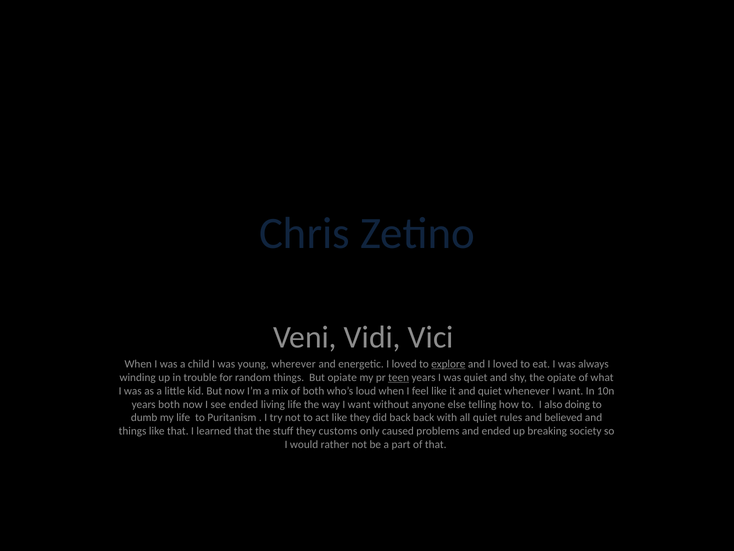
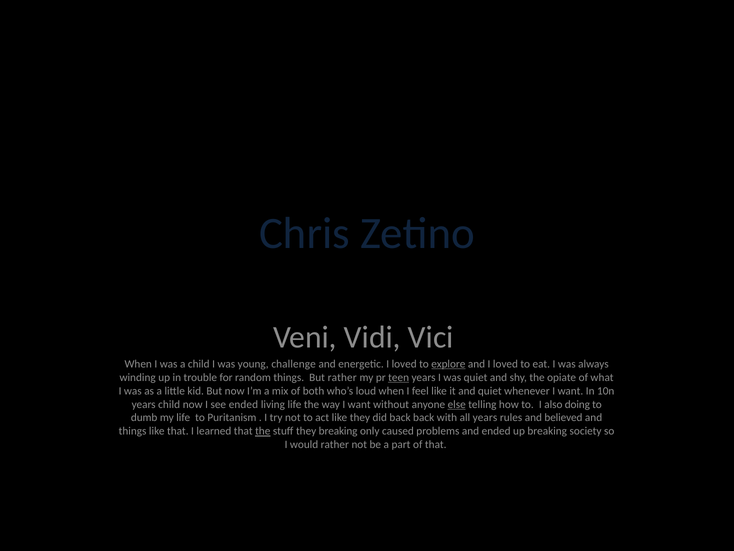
wherever: wherever -> challenge
But opiate: opiate -> rather
years both: both -> child
else underline: none -> present
all quiet: quiet -> years
the at (263, 431) underline: none -> present
they customs: customs -> breaking
